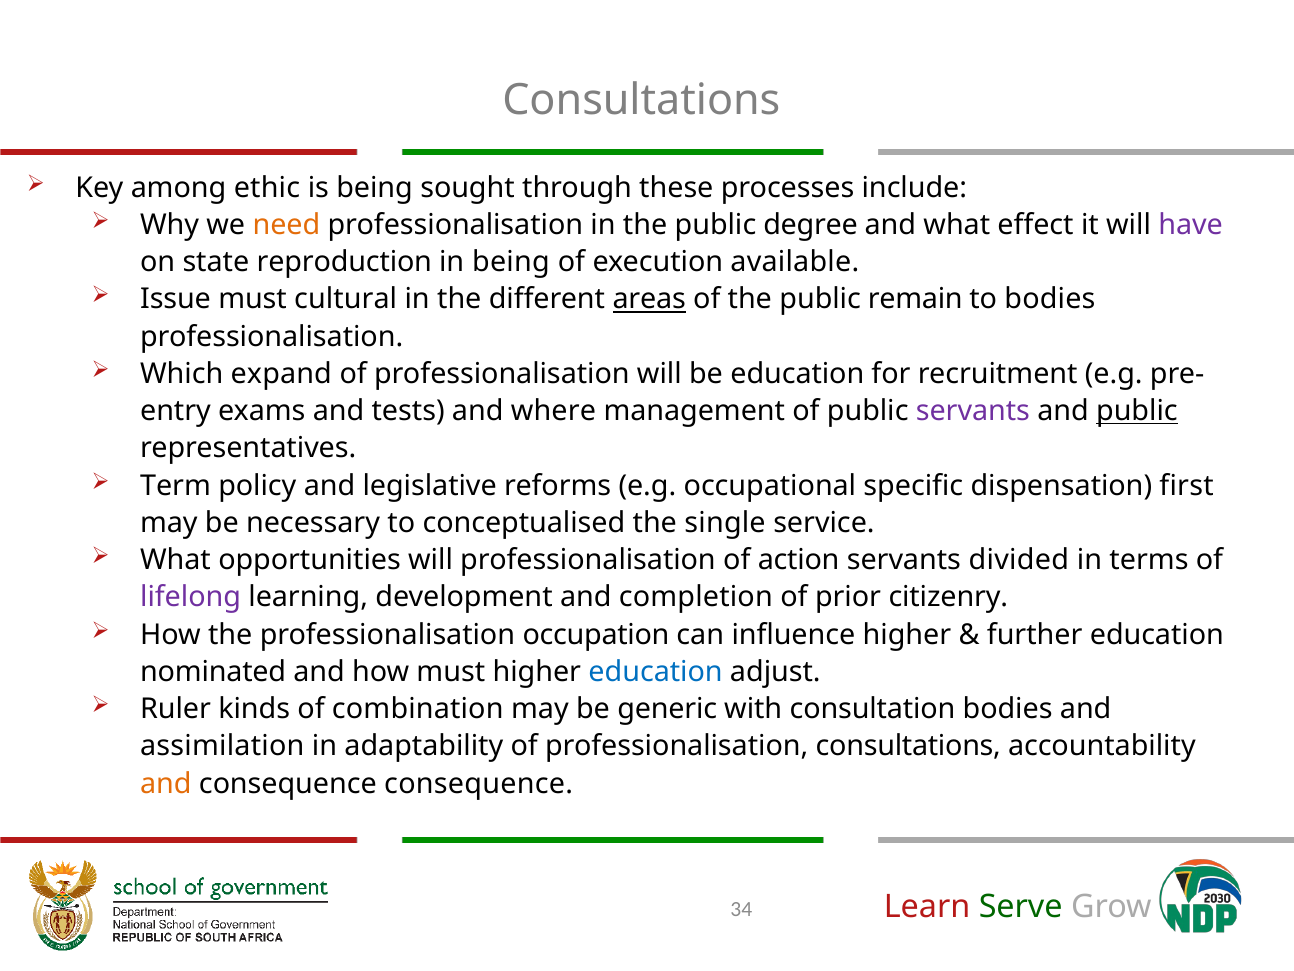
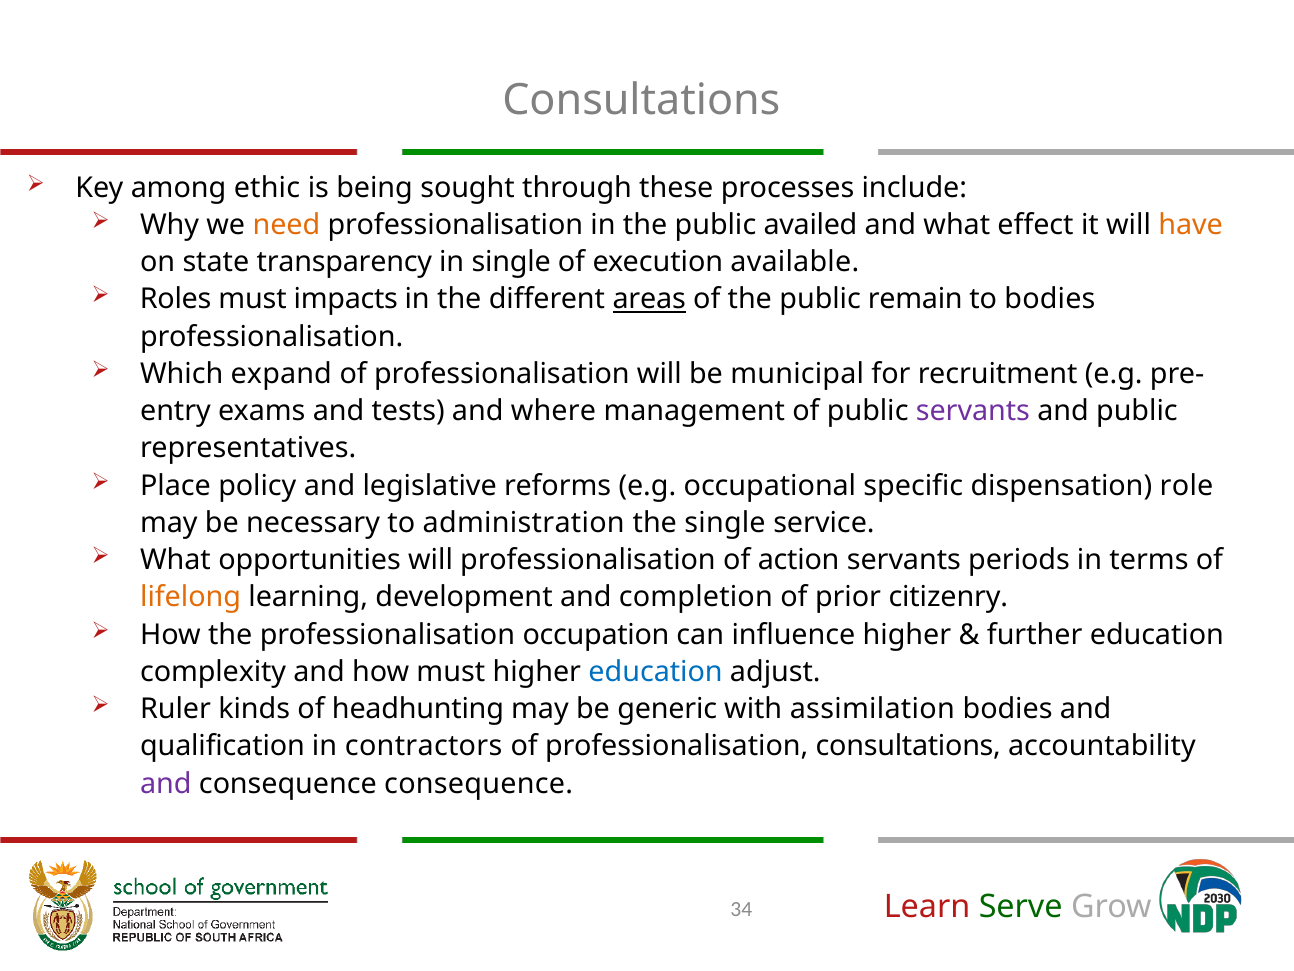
degree: degree -> availed
have colour: purple -> orange
reproduction: reproduction -> transparency
in being: being -> single
Issue: Issue -> Roles
cultural: cultural -> impacts
be education: education -> municipal
public at (1137, 411) underline: present -> none
Term: Term -> Place
first: first -> role
conceptualised: conceptualised -> administration
divided: divided -> periods
lifelong colour: purple -> orange
nominated: nominated -> complexity
combination: combination -> headhunting
consultation: consultation -> assimilation
assimilation: assimilation -> qualification
adaptability: adaptability -> contractors
and at (166, 783) colour: orange -> purple
